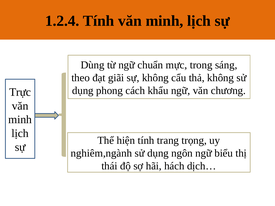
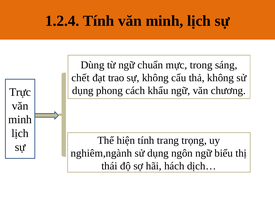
theo: theo -> chết
giãi: giãi -> trao
